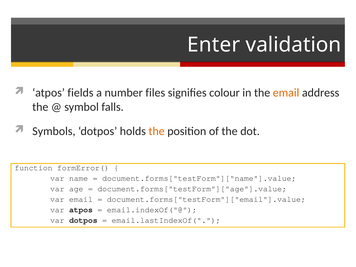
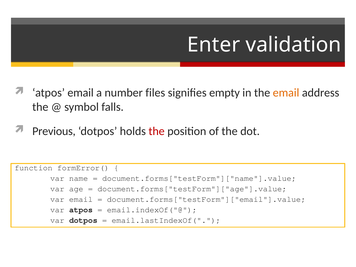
atpos fields: fields -> email
colour: colour -> empty
Symbols: Symbols -> Previous
the at (157, 131) colour: orange -> red
